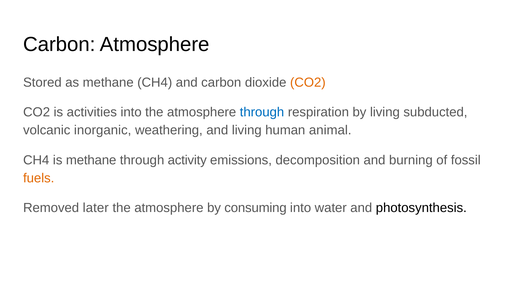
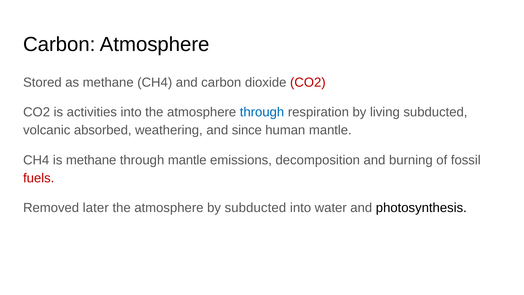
CO2 at (308, 82) colour: orange -> red
inorganic: inorganic -> absorbed
and living: living -> since
human animal: animal -> mantle
through activity: activity -> mantle
fuels colour: orange -> red
by consuming: consuming -> subducted
